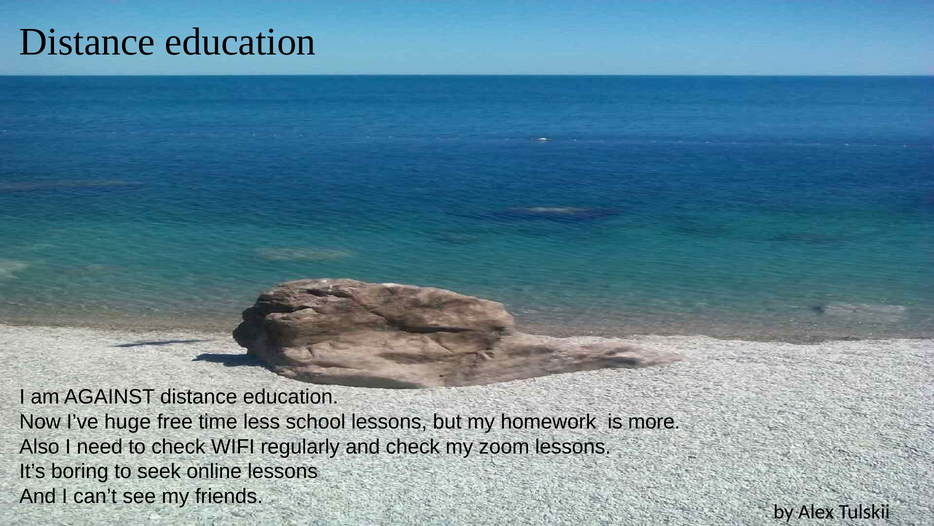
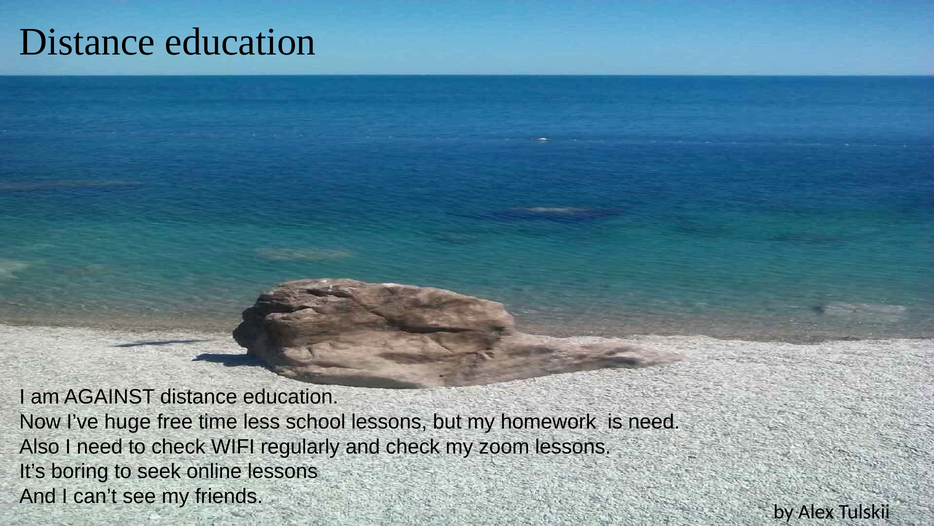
is more: more -> need
